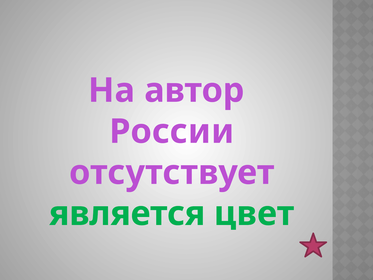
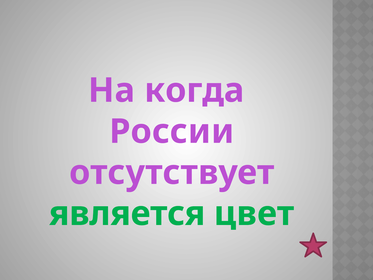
автор: автор -> когда
